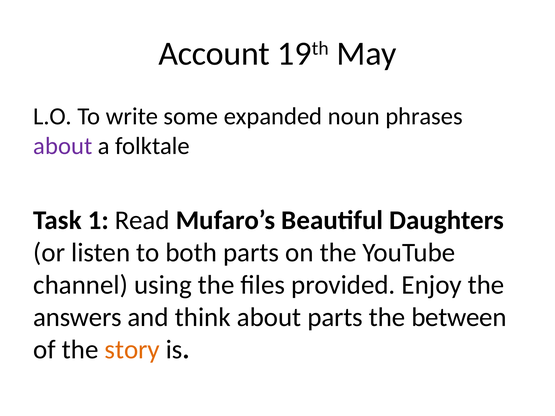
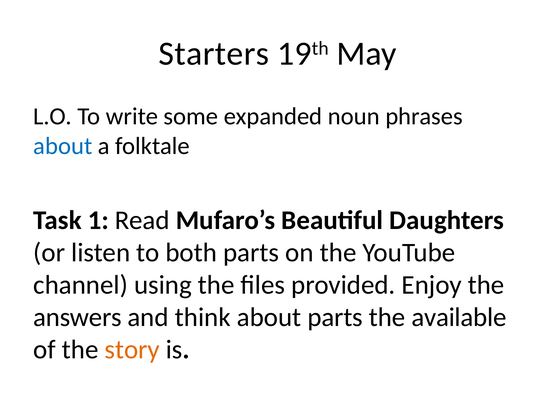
Account: Account -> Starters
about at (63, 146) colour: purple -> blue
between: between -> available
